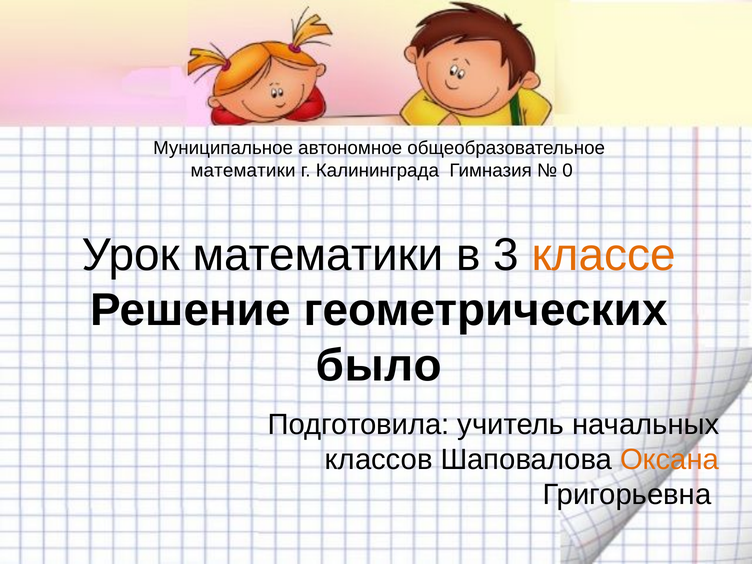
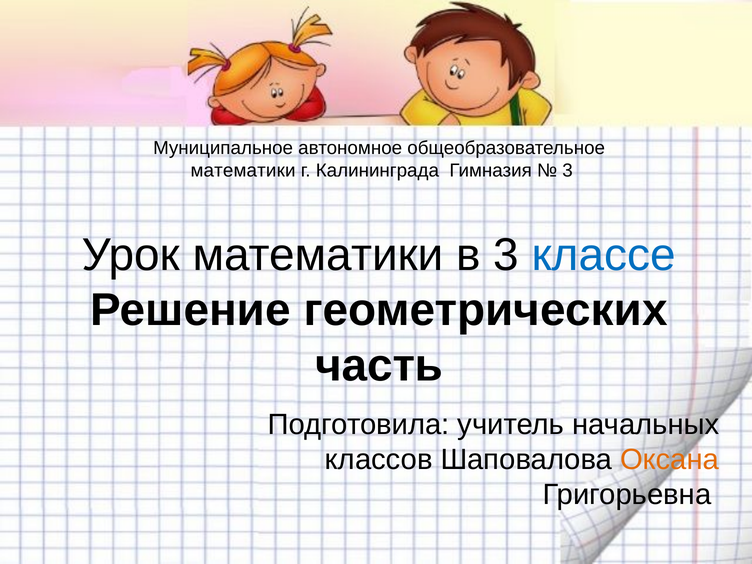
0 at (568, 170): 0 -> 3
классе colour: orange -> blue
было: было -> часть
